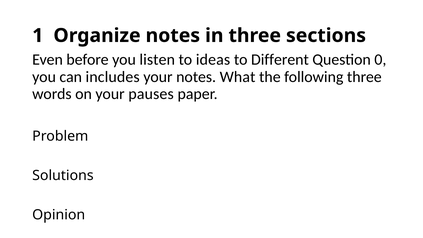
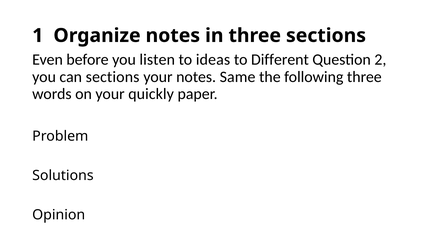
0: 0 -> 2
can includes: includes -> sections
What: What -> Same
pauses: pauses -> quickly
